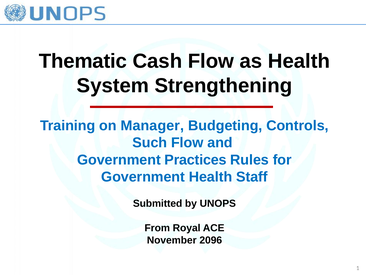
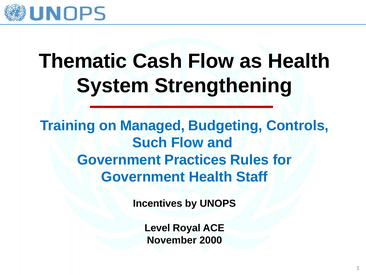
Manager: Manager -> Managed
Submitted: Submitted -> Incentives
From: From -> Level
2096: 2096 -> 2000
